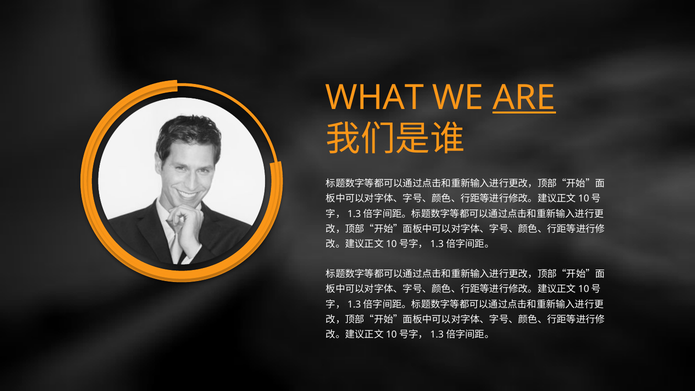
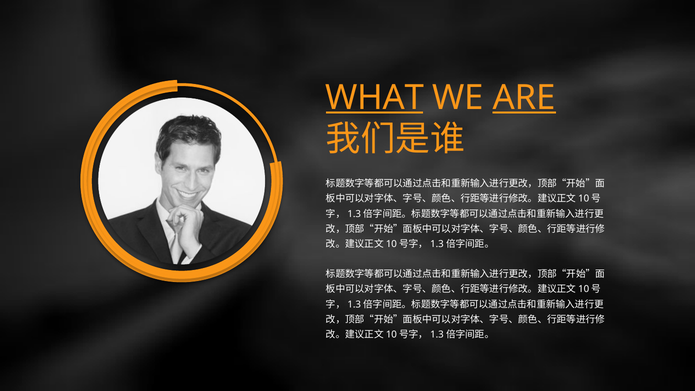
WHAT underline: none -> present
